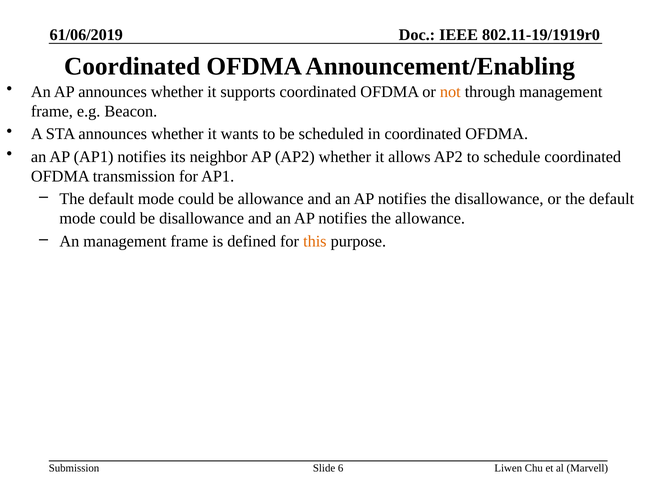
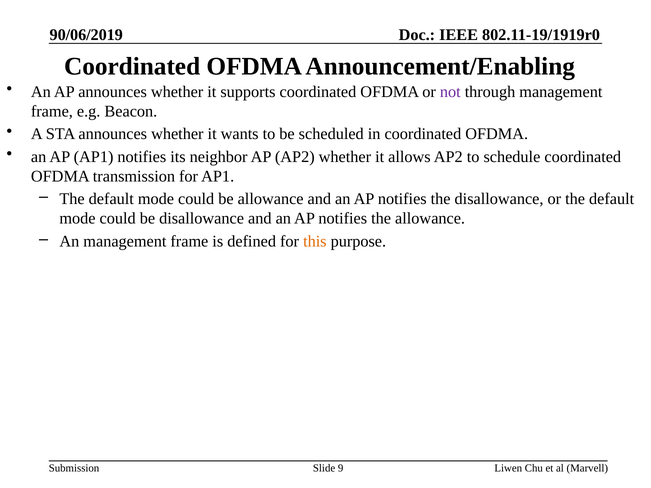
61/06/2019: 61/06/2019 -> 90/06/2019
not colour: orange -> purple
6: 6 -> 9
